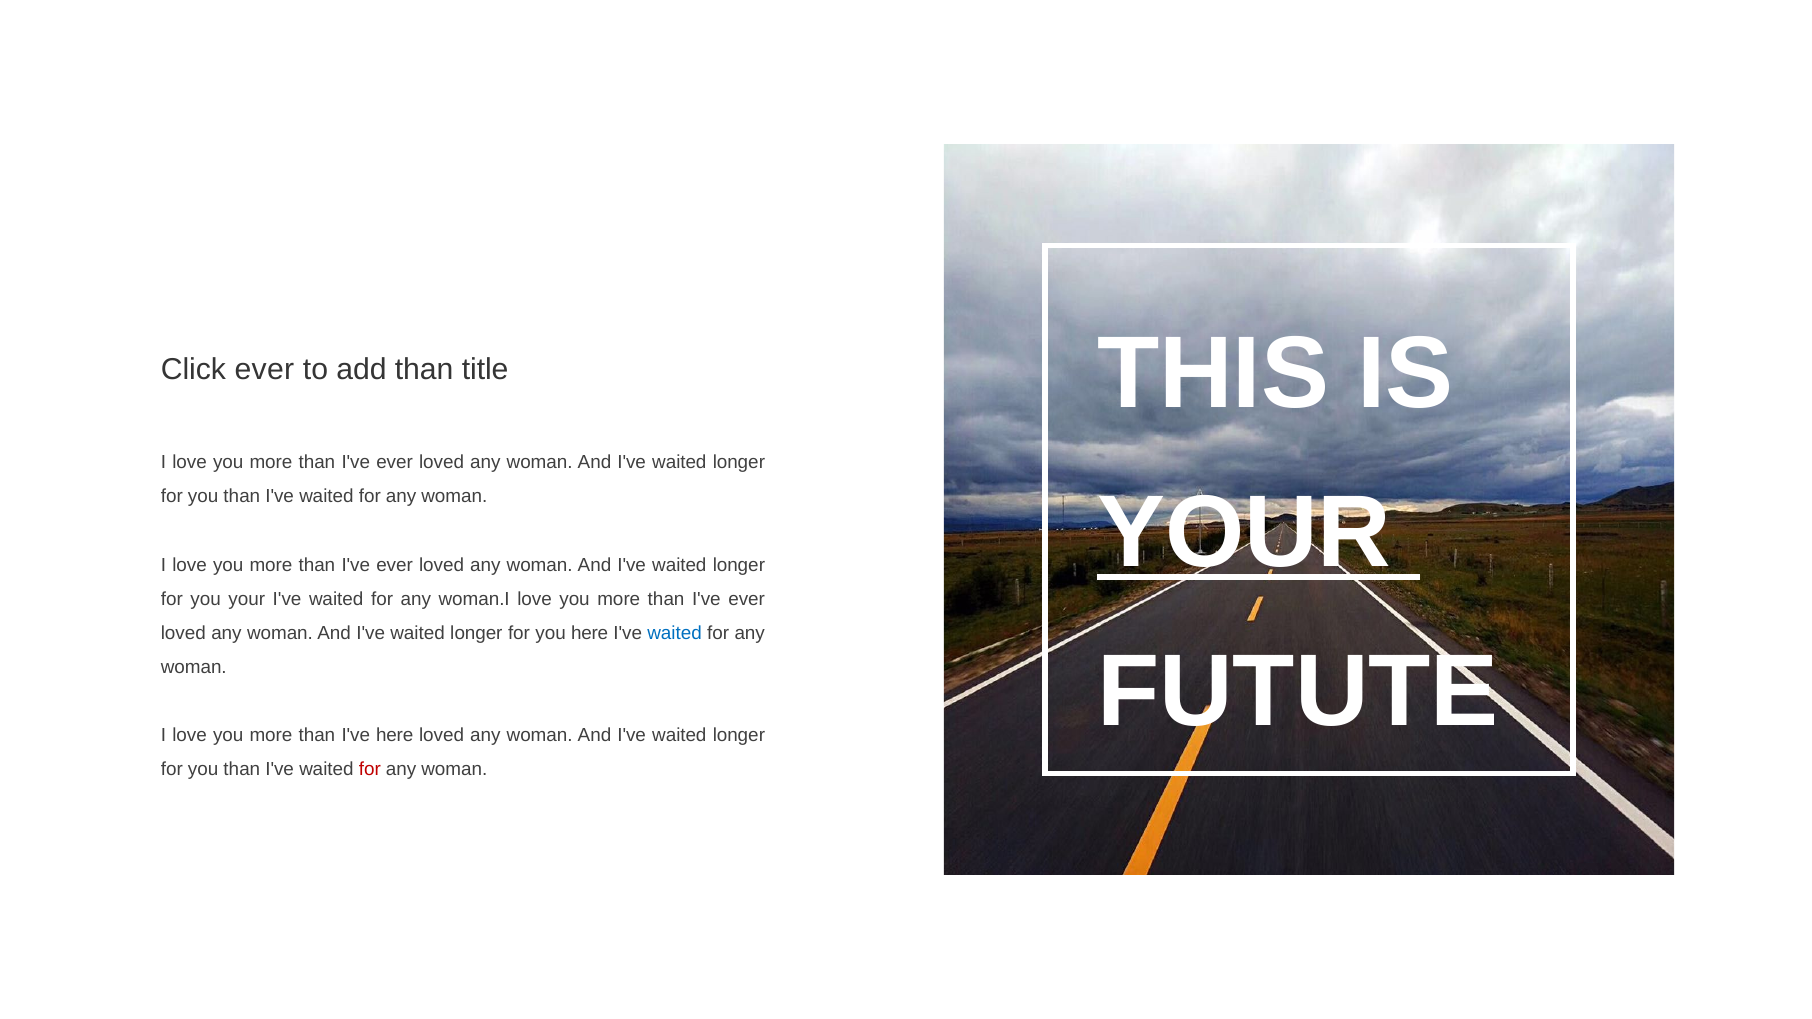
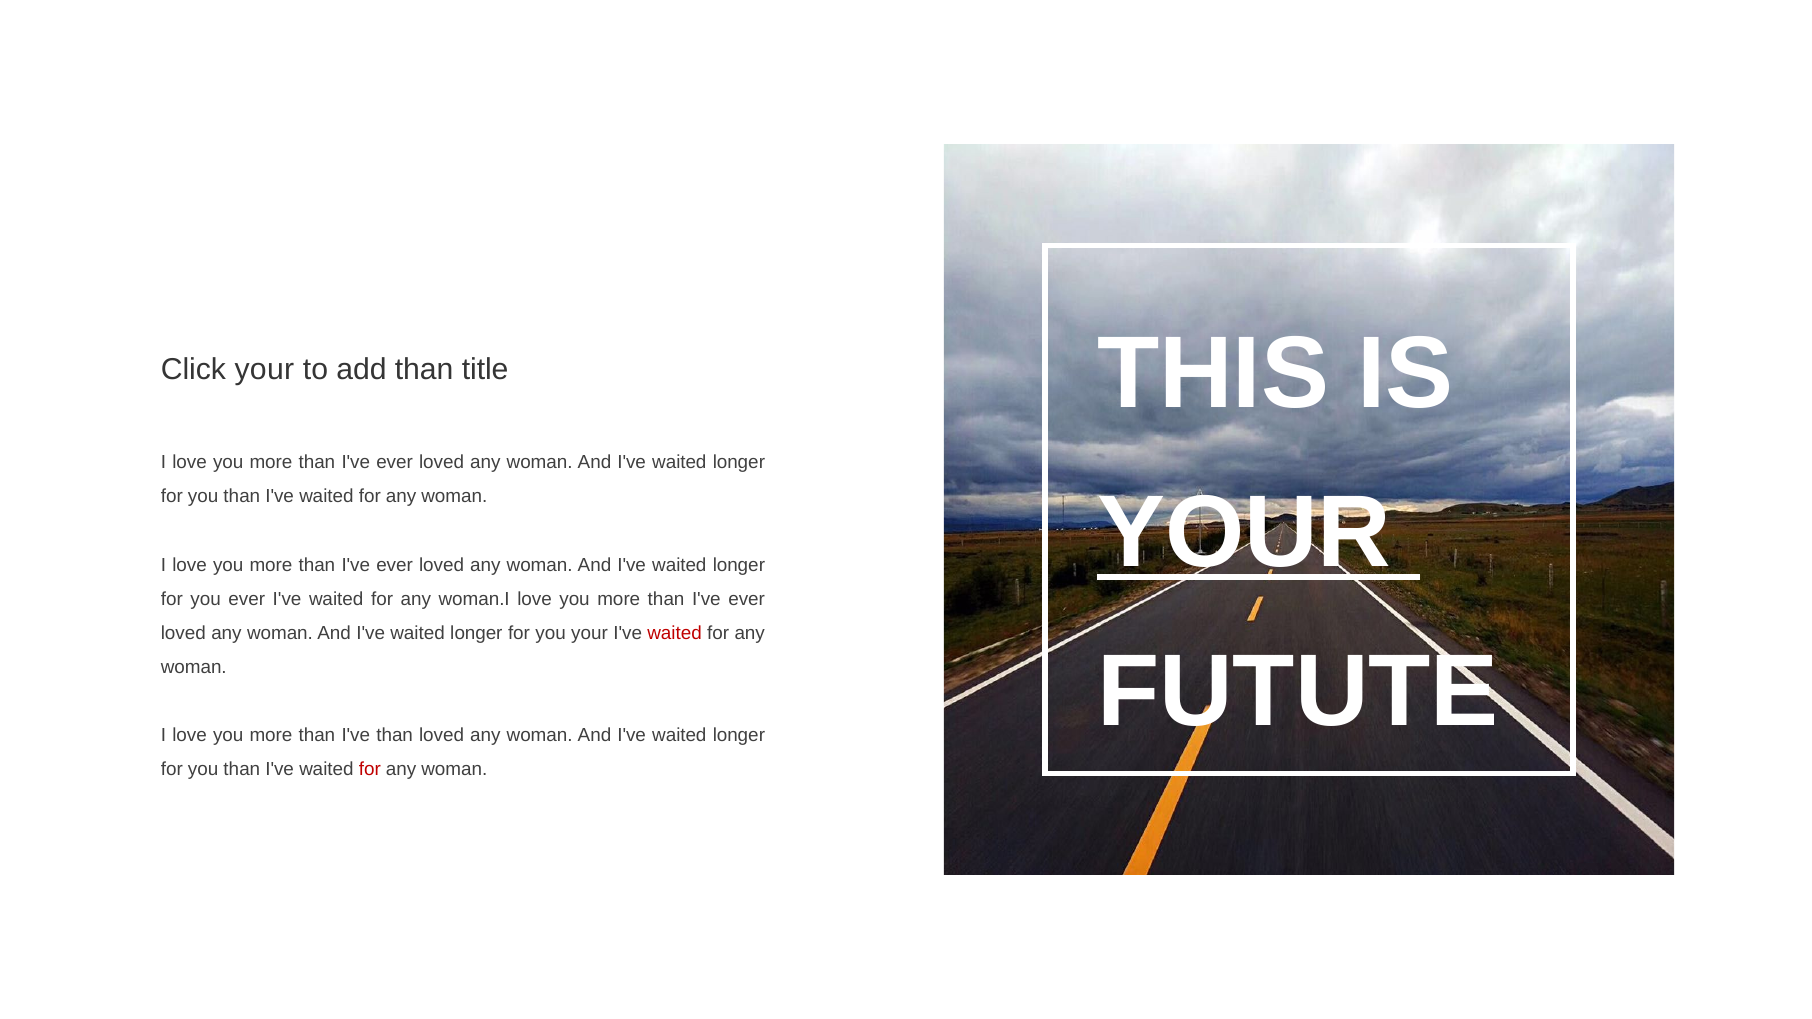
Click ever: ever -> your
you your: your -> ever
you here: here -> your
waited at (675, 633) colour: blue -> red
I've here: here -> than
